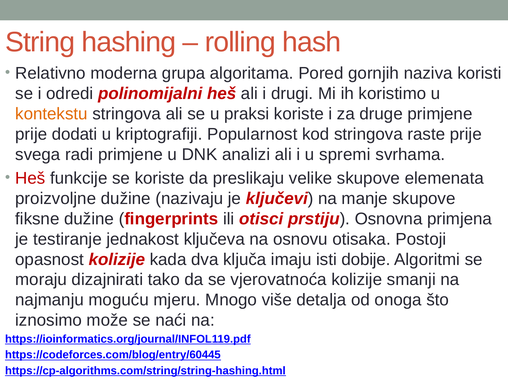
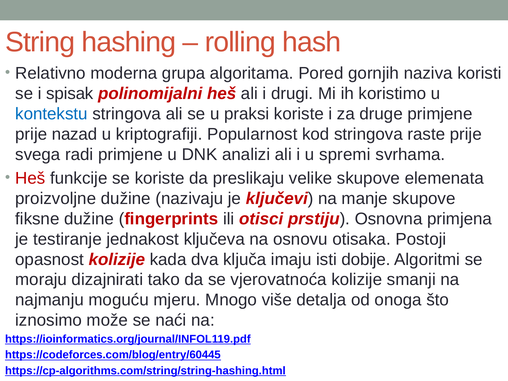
odredi: odredi -> spisak
kontekstu colour: orange -> blue
dodati: dodati -> nazad
